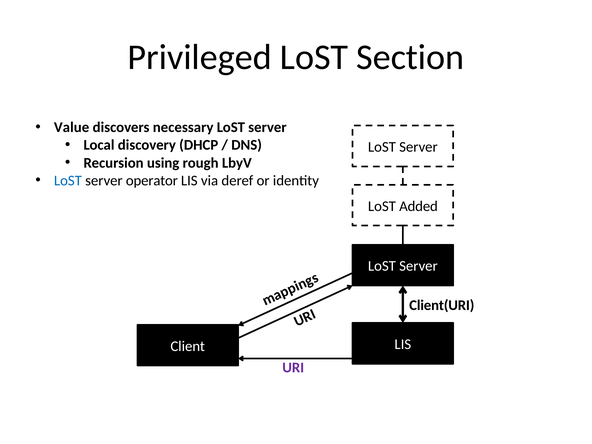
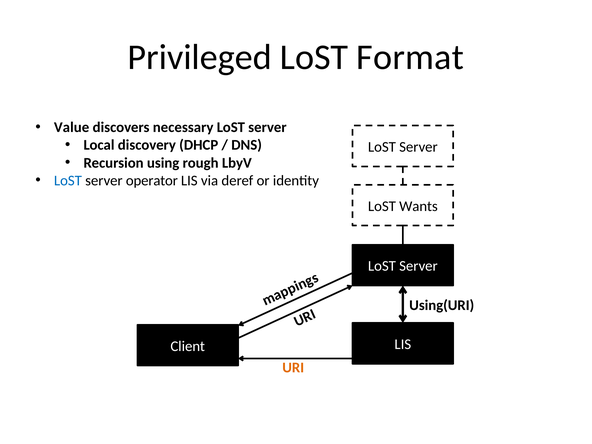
Section: Section -> Format
Added: Added -> Wants
Client(URI: Client(URI -> Using(URI
URI colour: purple -> orange
